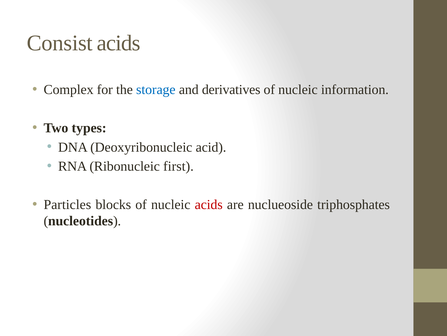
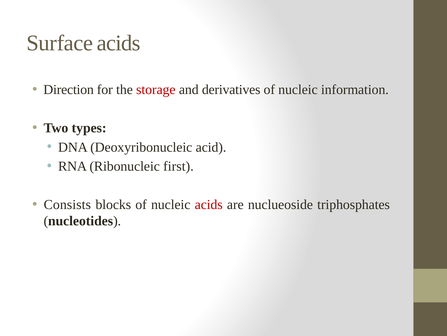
Consist: Consist -> Surface
Complex: Complex -> Direction
storage colour: blue -> red
Particles: Particles -> Consists
